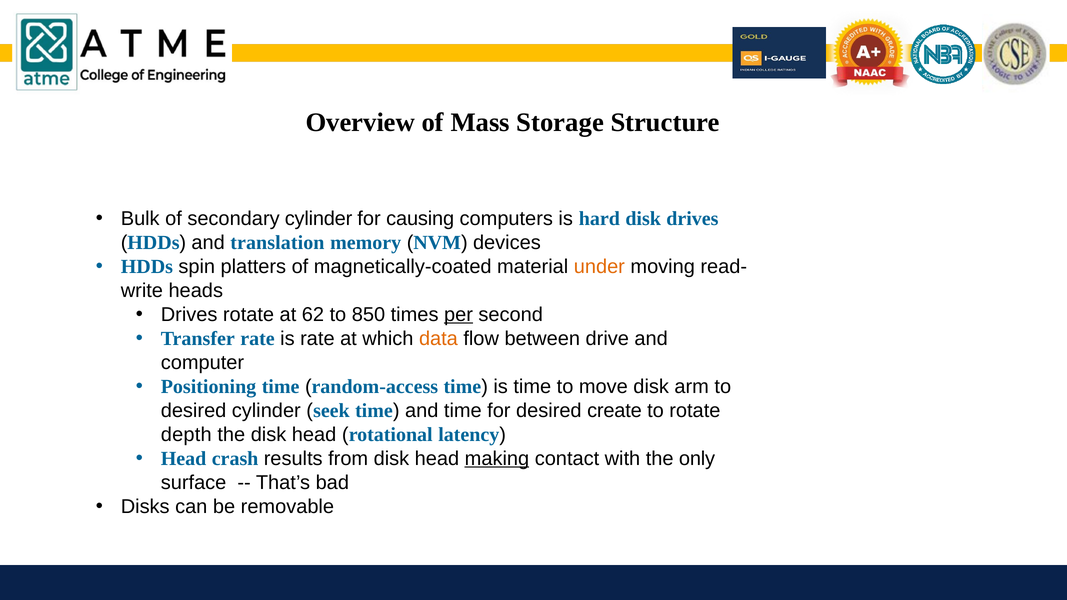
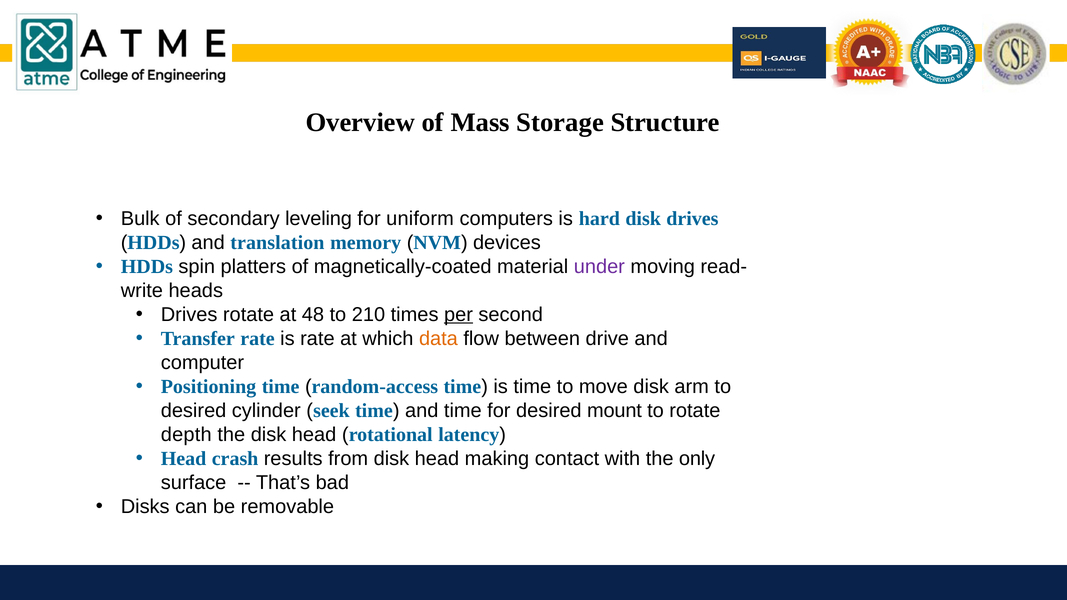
secondary cylinder: cylinder -> leveling
causing: causing -> uniform
under colour: orange -> purple
62: 62 -> 48
850: 850 -> 210
create: create -> mount
making underline: present -> none
